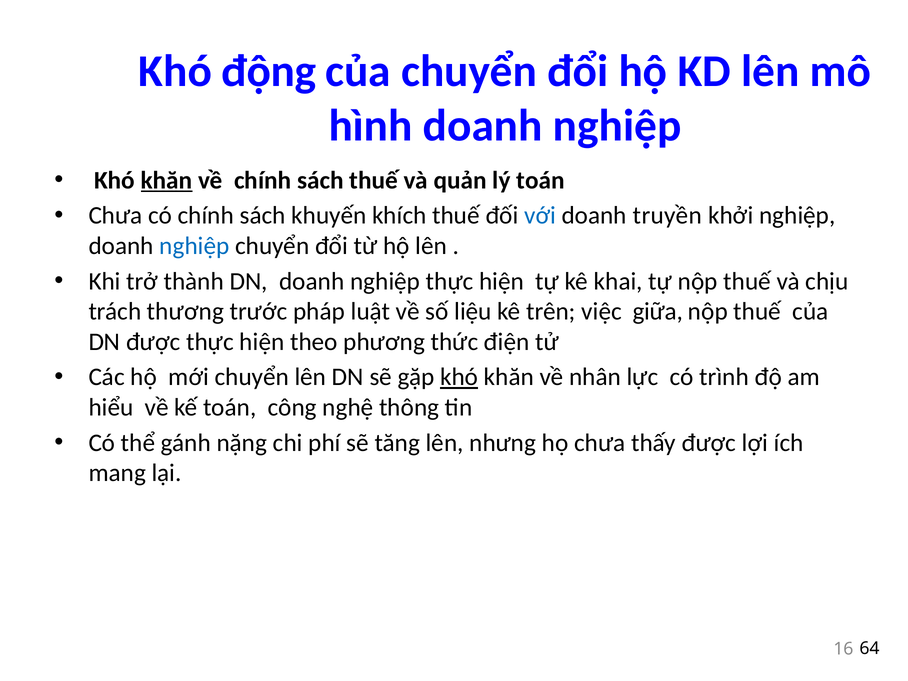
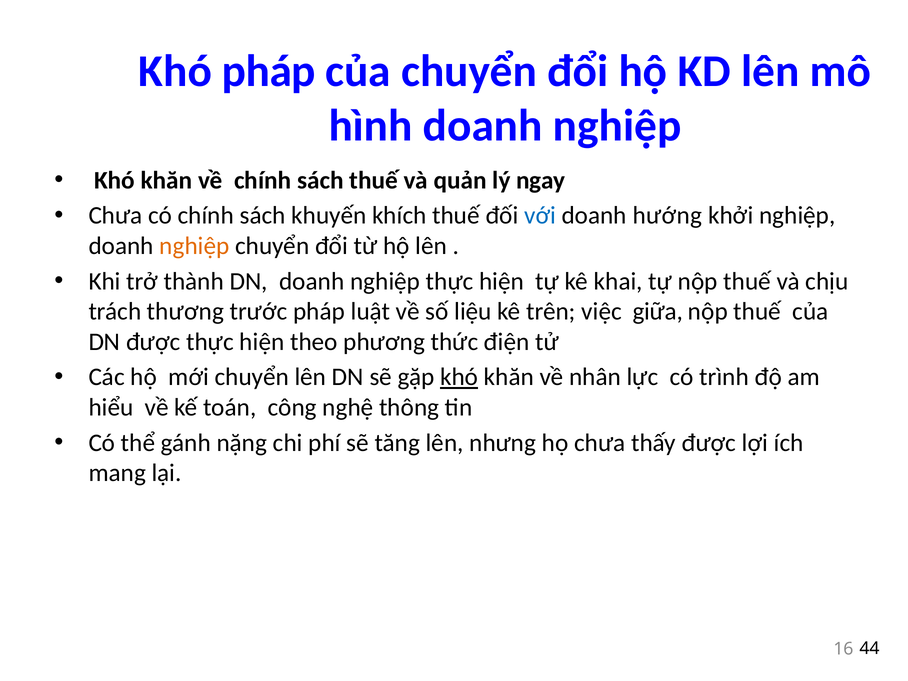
Khó động: động -> pháp
khăn at (167, 180) underline: present -> none
lý toán: toán -> ngay
truyền: truyền -> hướng
nghiệp at (194, 246) colour: blue -> orange
64: 64 -> 44
